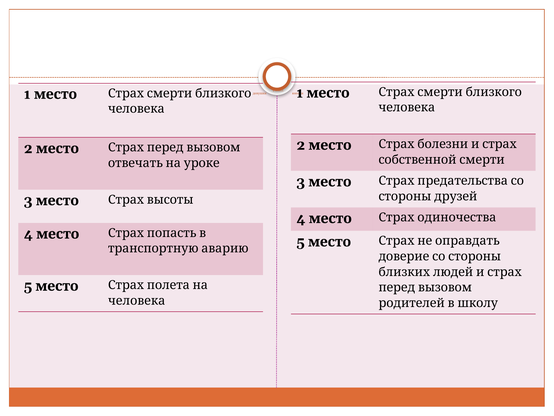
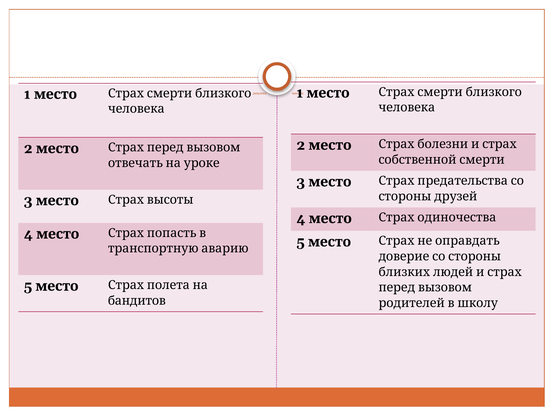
человека at (137, 300): человека -> бандитов
